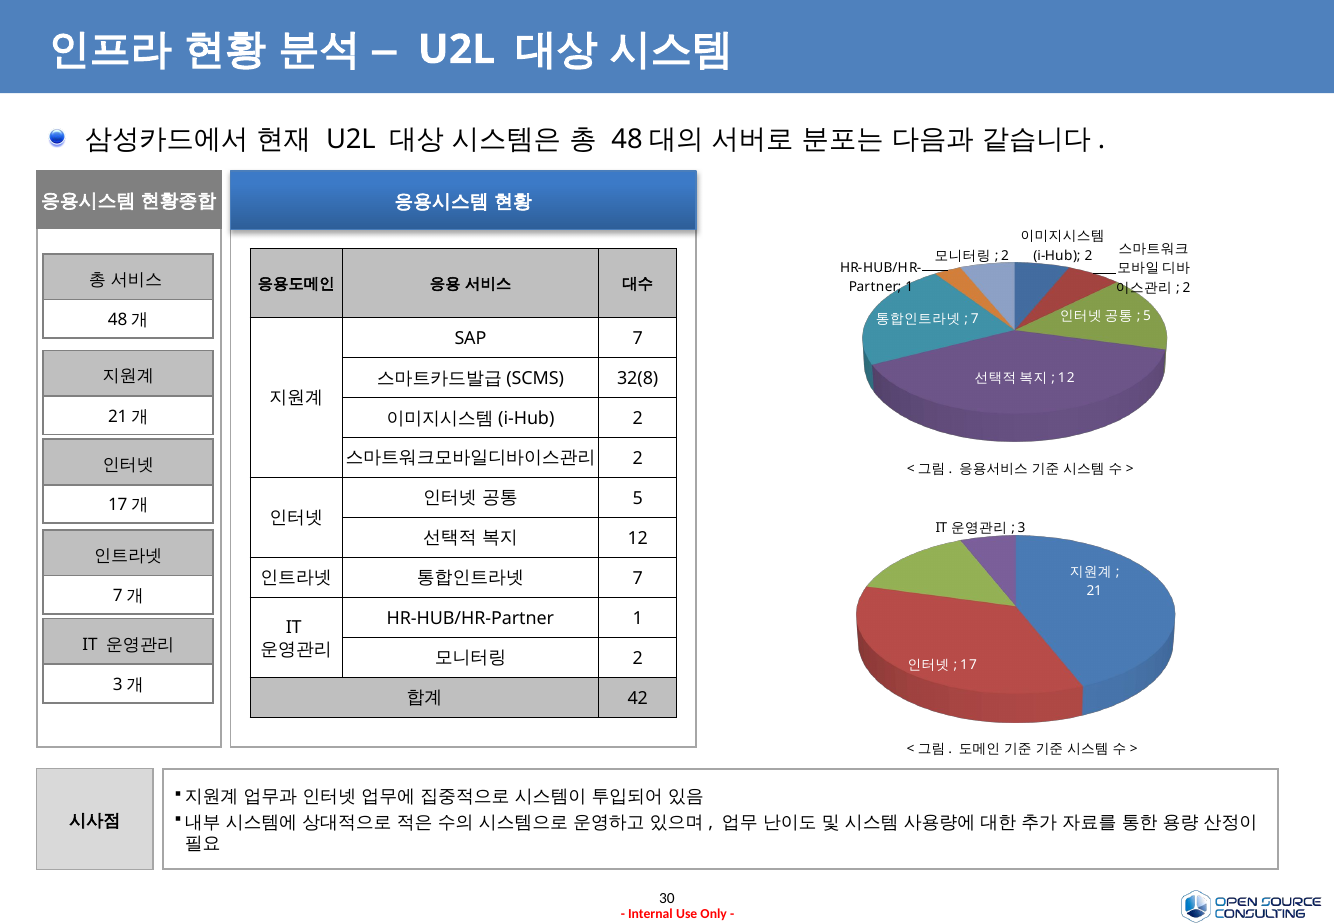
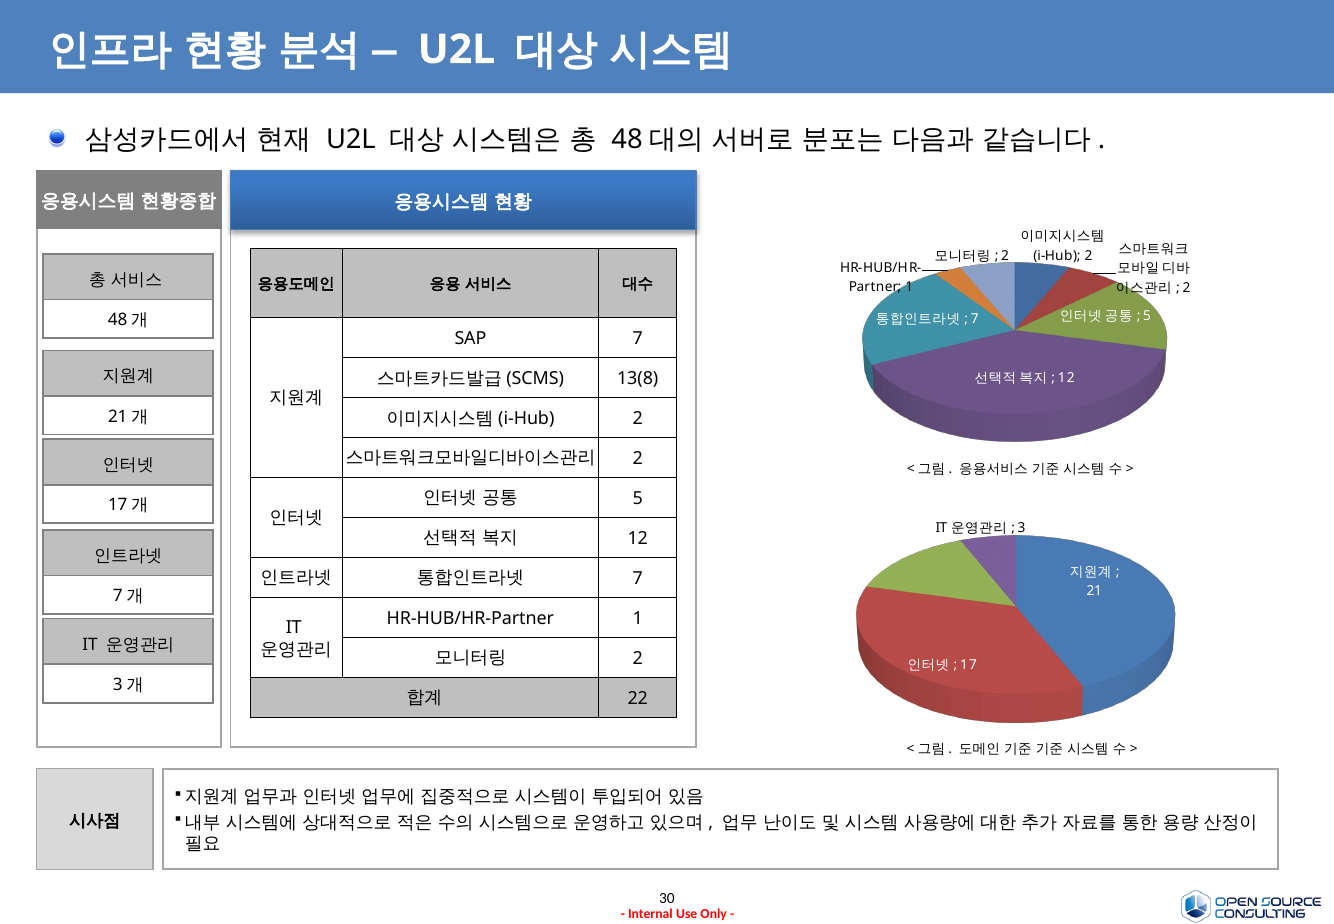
32(8: 32(8 -> 13(8
42: 42 -> 22
